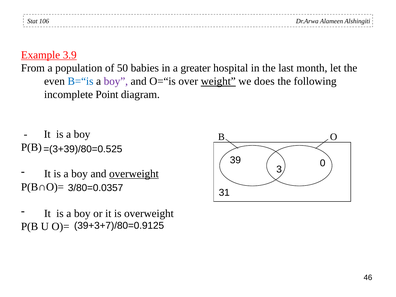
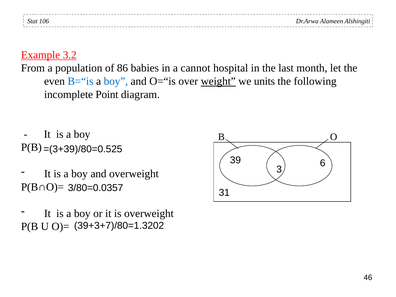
3.9: 3.9 -> 3.2
50: 50 -> 86
greater: greater -> cannot
boy at (116, 81) colour: purple -> blue
does: does -> units
0: 0 -> 6
overweight at (134, 174) underline: present -> none
39+3+7)/80=0.9125: 39+3+7)/80=0.9125 -> 39+3+7)/80=1.3202
